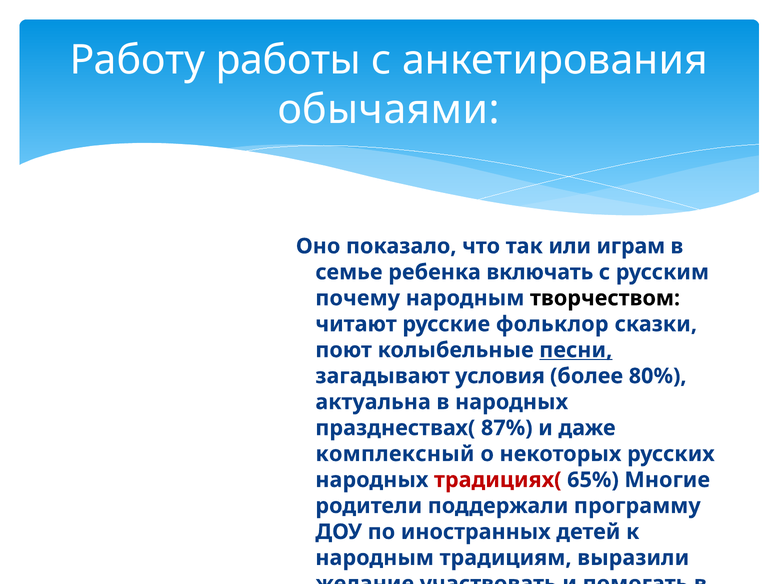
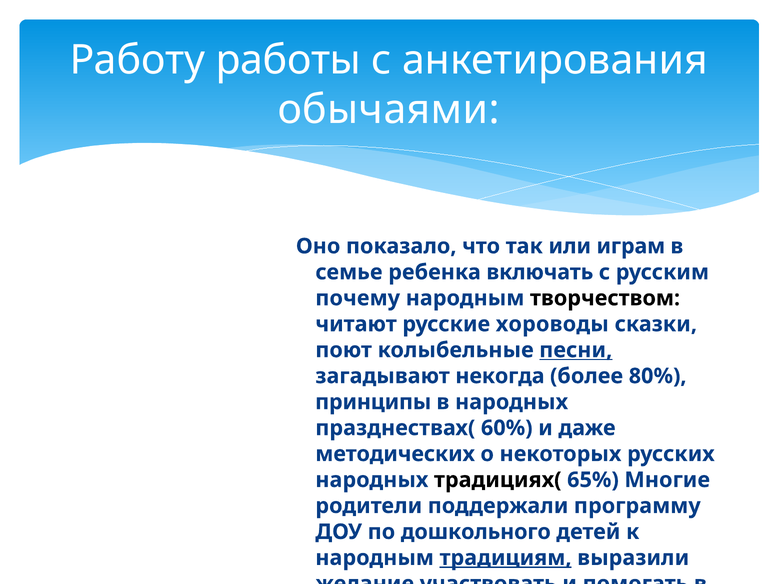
фольклор: фольклор -> хороводы
условия: условия -> некогда
актуальна: актуальна -> принципы
87%: 87% -> 60%
комплексный: комплексный -> методических
традициях( colour: red -> black
иностранных: иностранных -> дошкольного
традициям underline: none -> present
